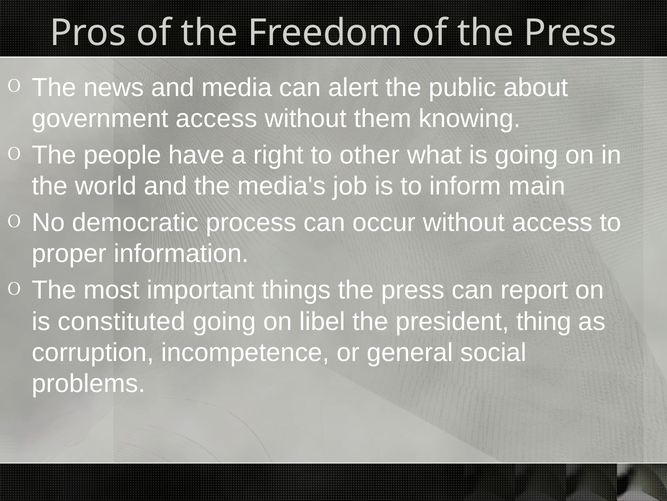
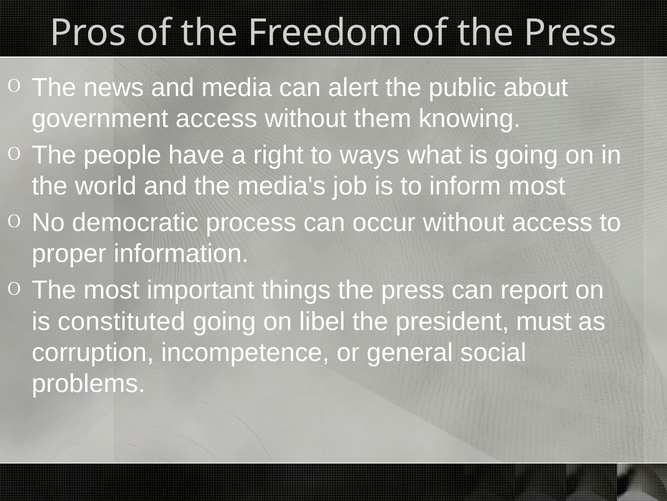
other: other -> ways
inform main: main -> most
thing: thing -> must
